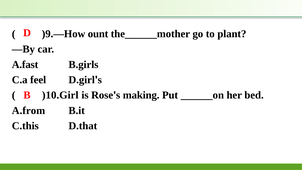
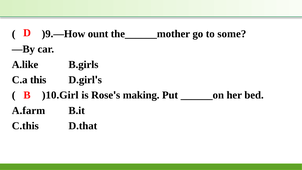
plant: plant -> some
A.fast: A.fast -> A.like
feel: feel -> this
A.from: A.from -> A.farm
